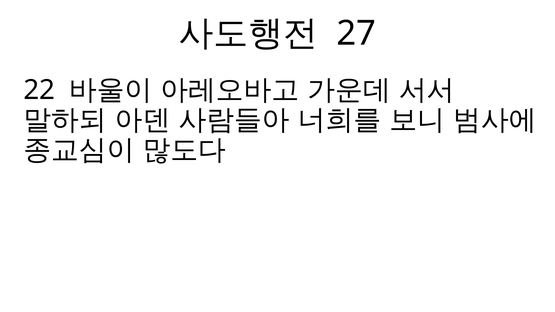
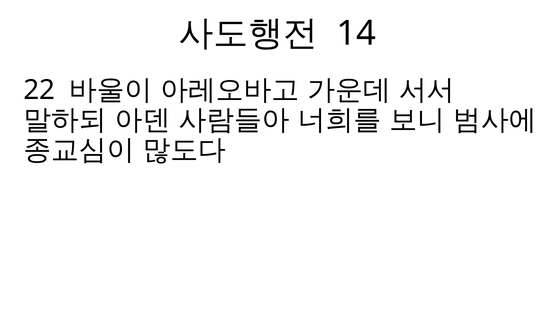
27: 27 -> 14
